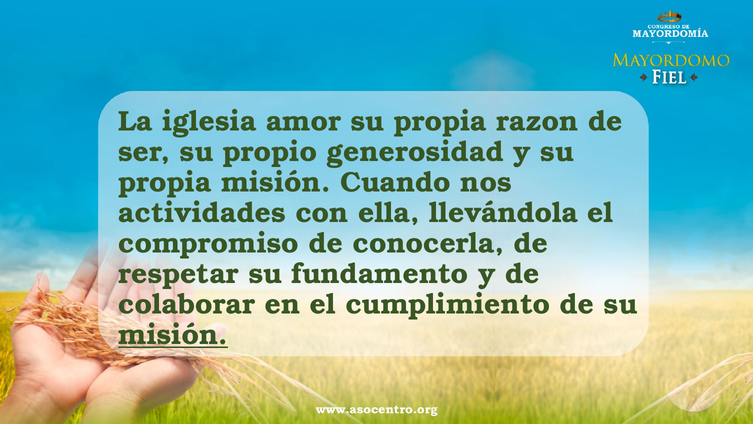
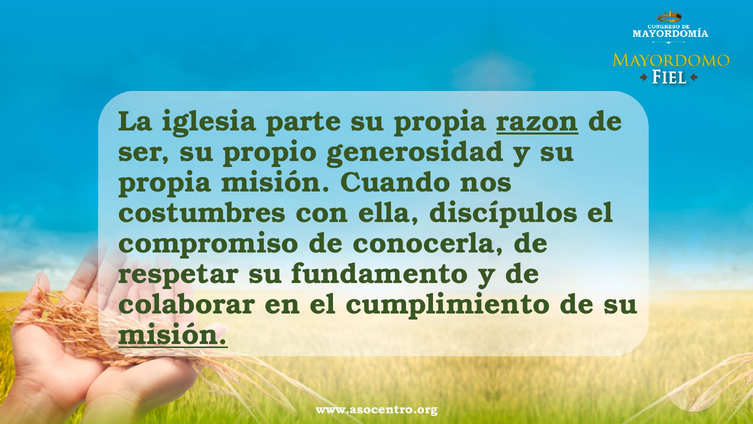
amor: amor -> parte
razon underline: none -> present
actividades: actividades -> costumbres
llevándola: llevándola -> discípulos
